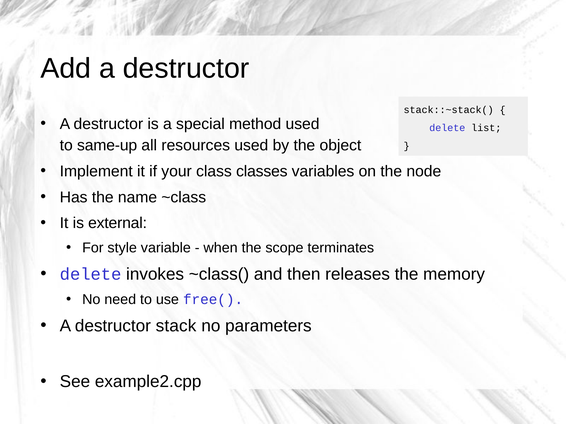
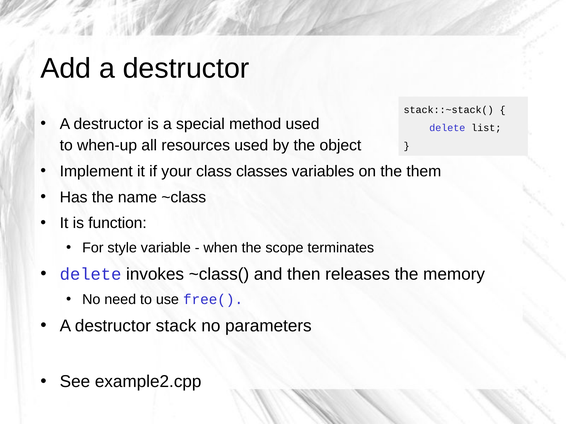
same-up: same-up -> when-up
node: node -> them
external: external -> function
